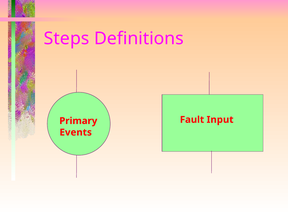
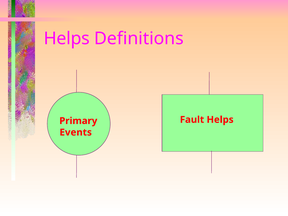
Steps at (67, 38): Steps -> Helps
Fault Input: Input -> Helps
